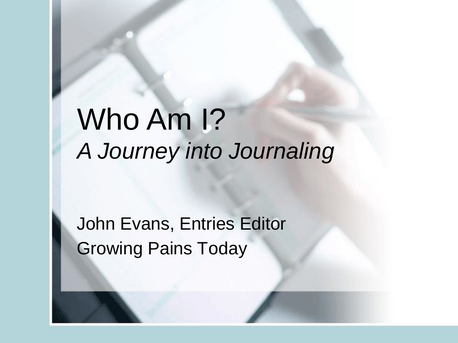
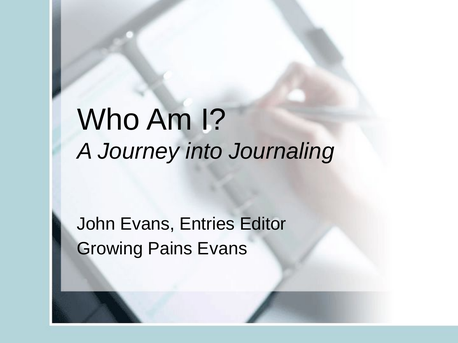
Pains Today: Today -> Evans
